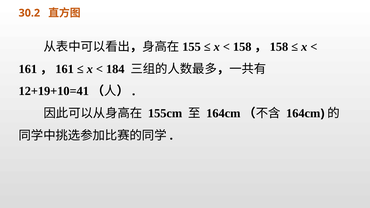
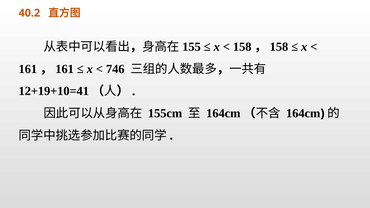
30.2: 30.2 -> 40.2
184: 184 -> 746
